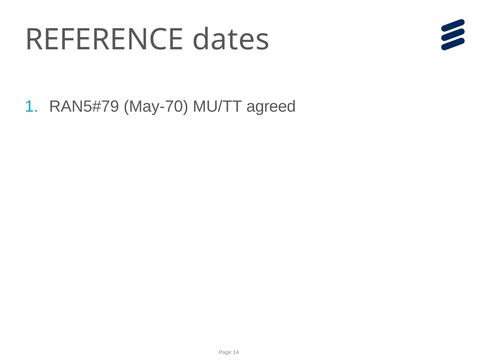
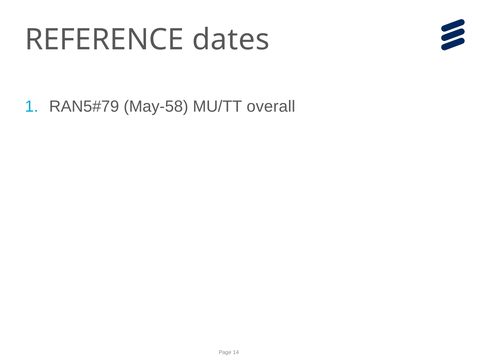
May-70: May-70 -> May-58
agreed: agreed -> overall
